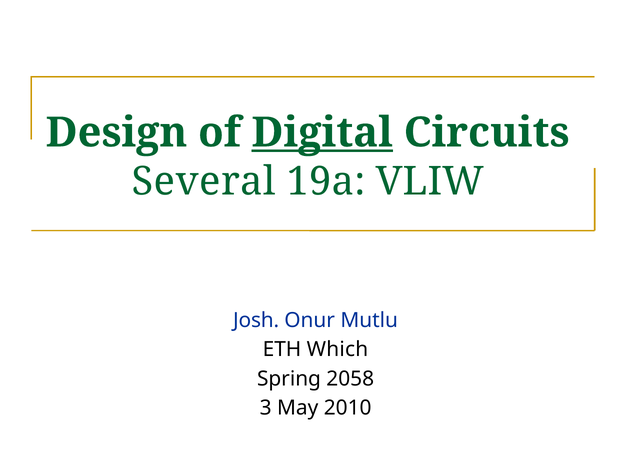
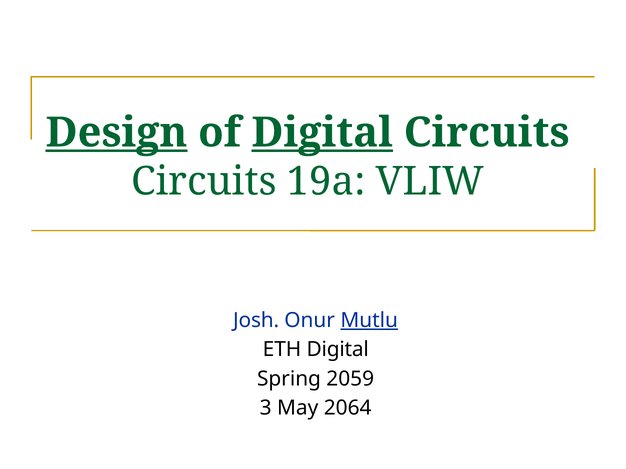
Design underline: none -> present
Several at (204, 182): Several -> Circuits
Mutlu underline: none -> present
ETH Which: Which -> Digital
2058: 2058 -> 2059
2010: 2010 -> 2064
